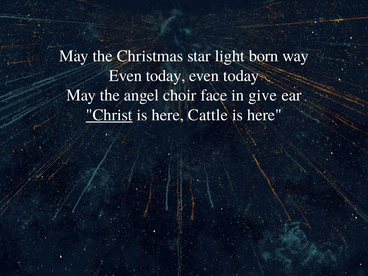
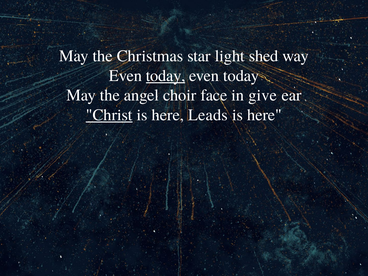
born: born -> shed
today at (166, 76) underline: none -> present
Cattle: Cattle -> Leads
